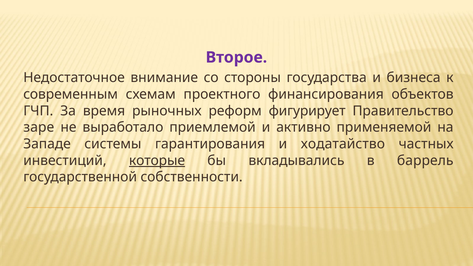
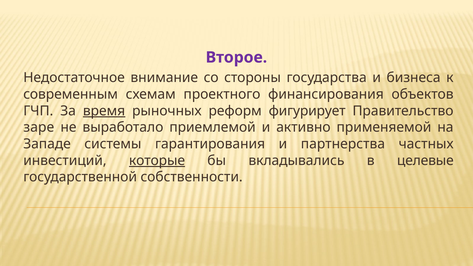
время underline: none -> present
ходатайство: ходатайство -> партнерства
баррель: баррель -> целевые
